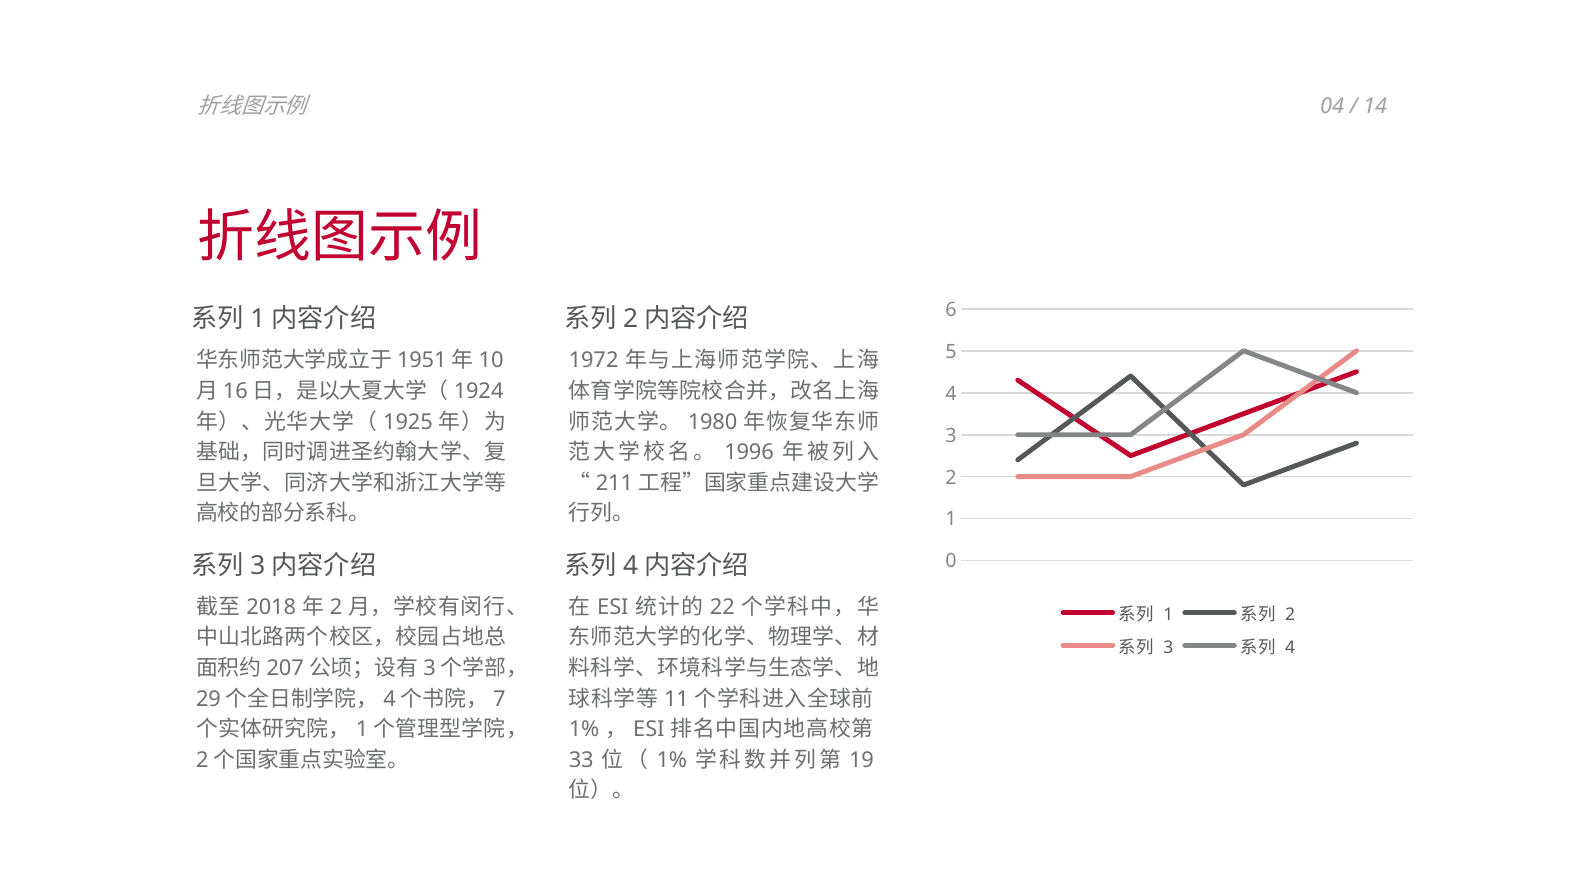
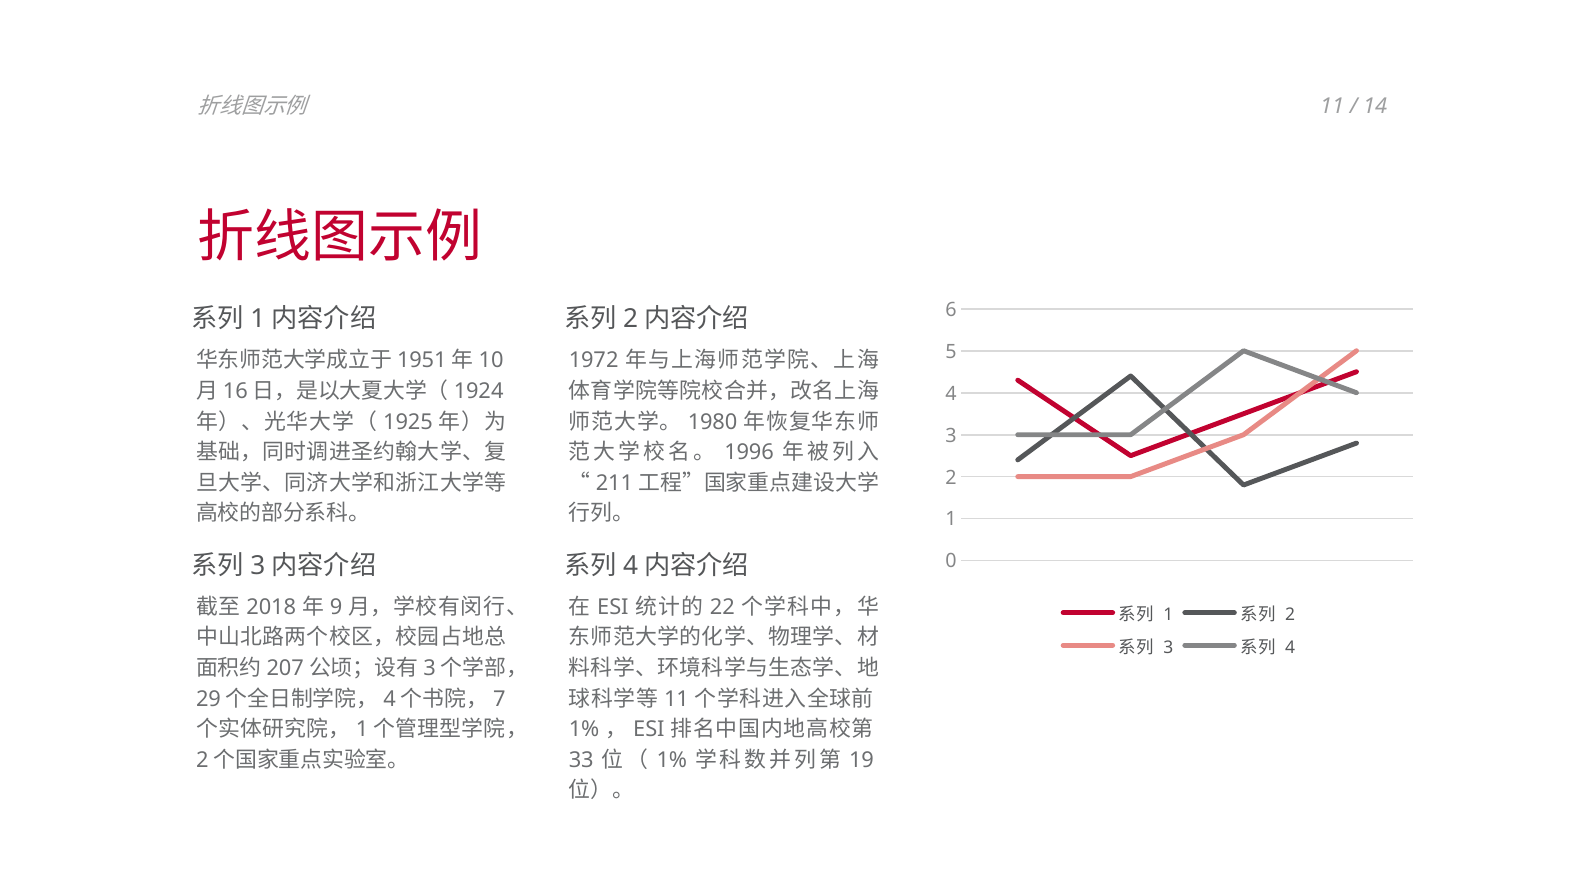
04 at (1332, 106): 04 -> 11
2 at (336, 607): 2 -> 9
